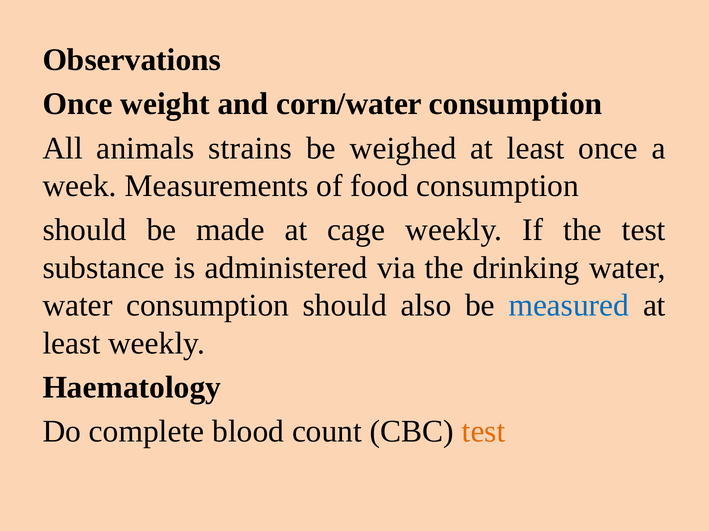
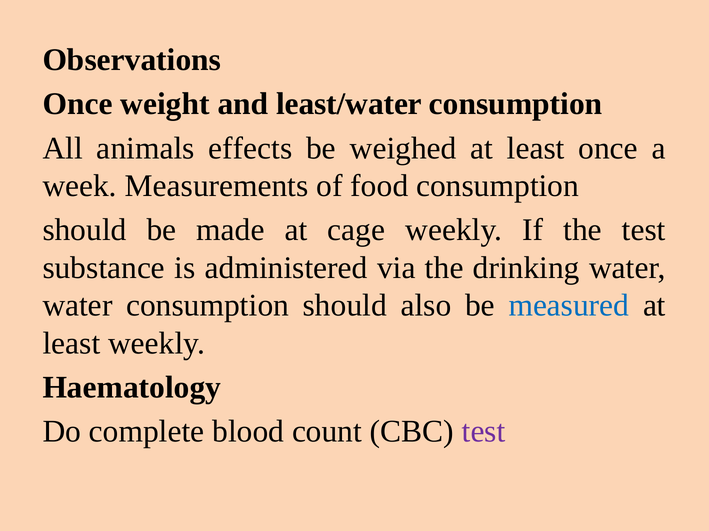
corn/water: corn/water -> least/water
strains: strains -> effects
test at (484, 432) colour: orange -> purple
